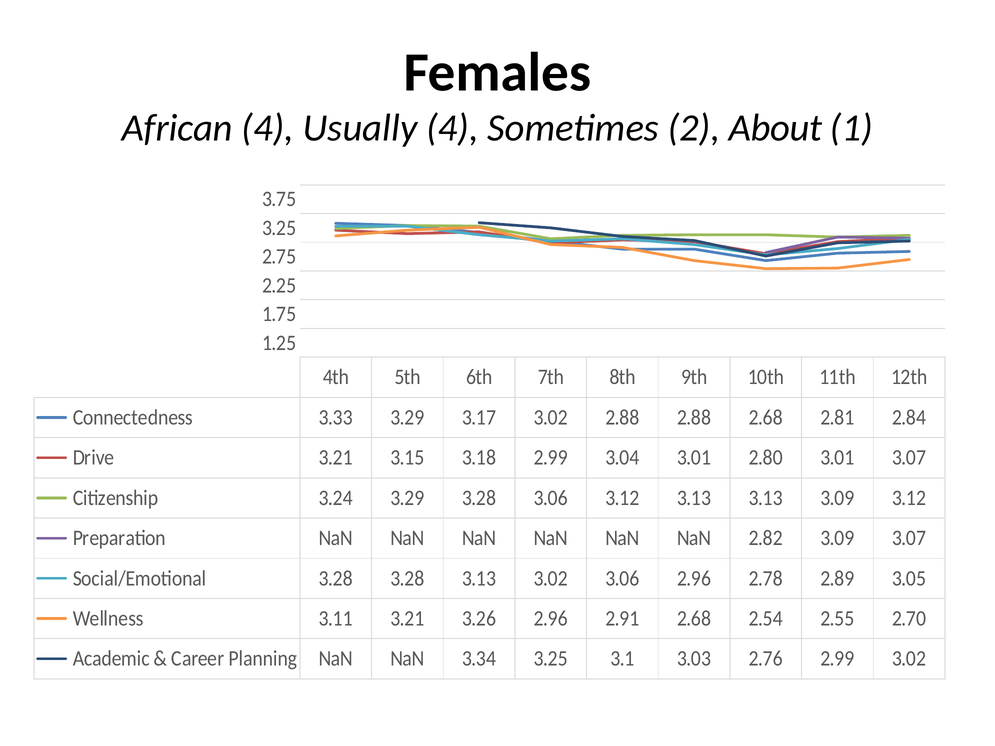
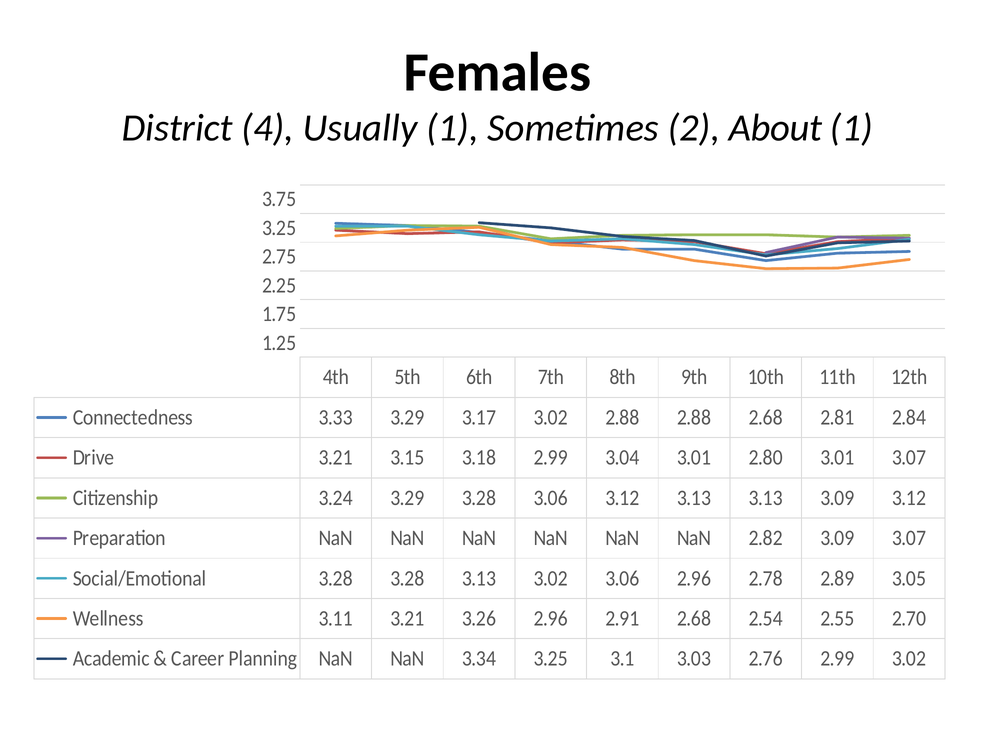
African: African -> District
Usually 4: 4 -> 1
